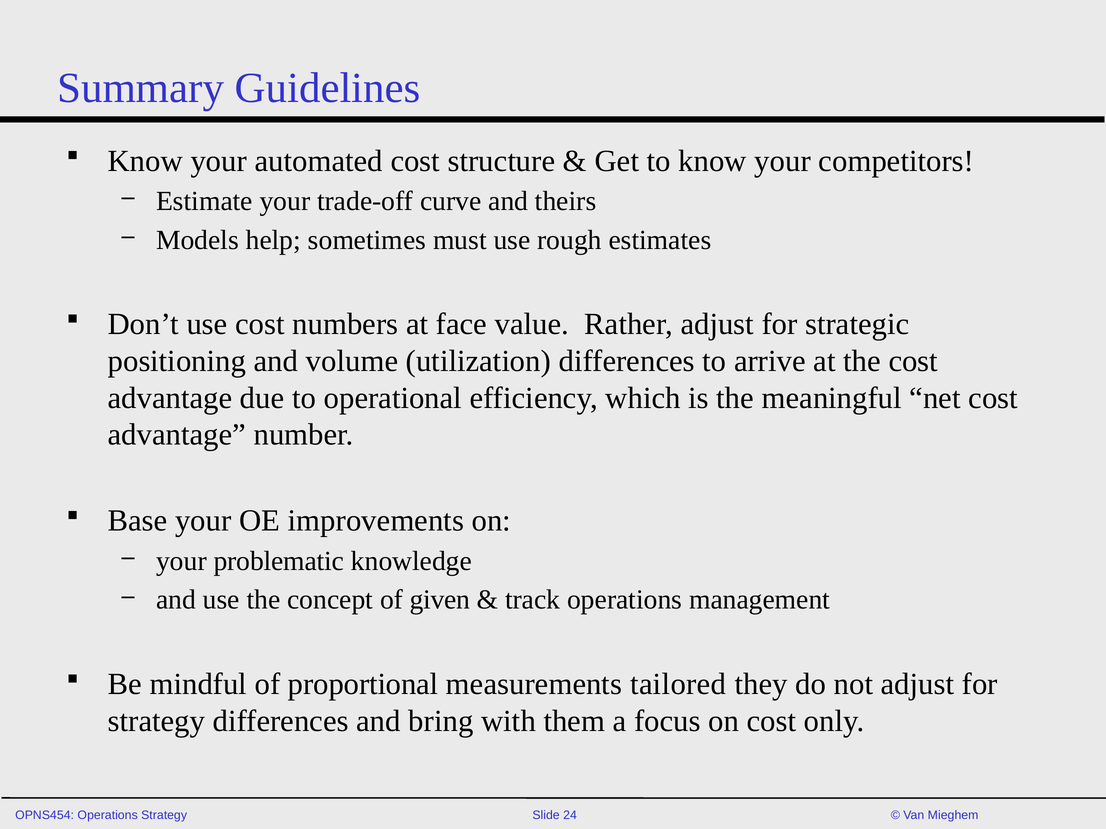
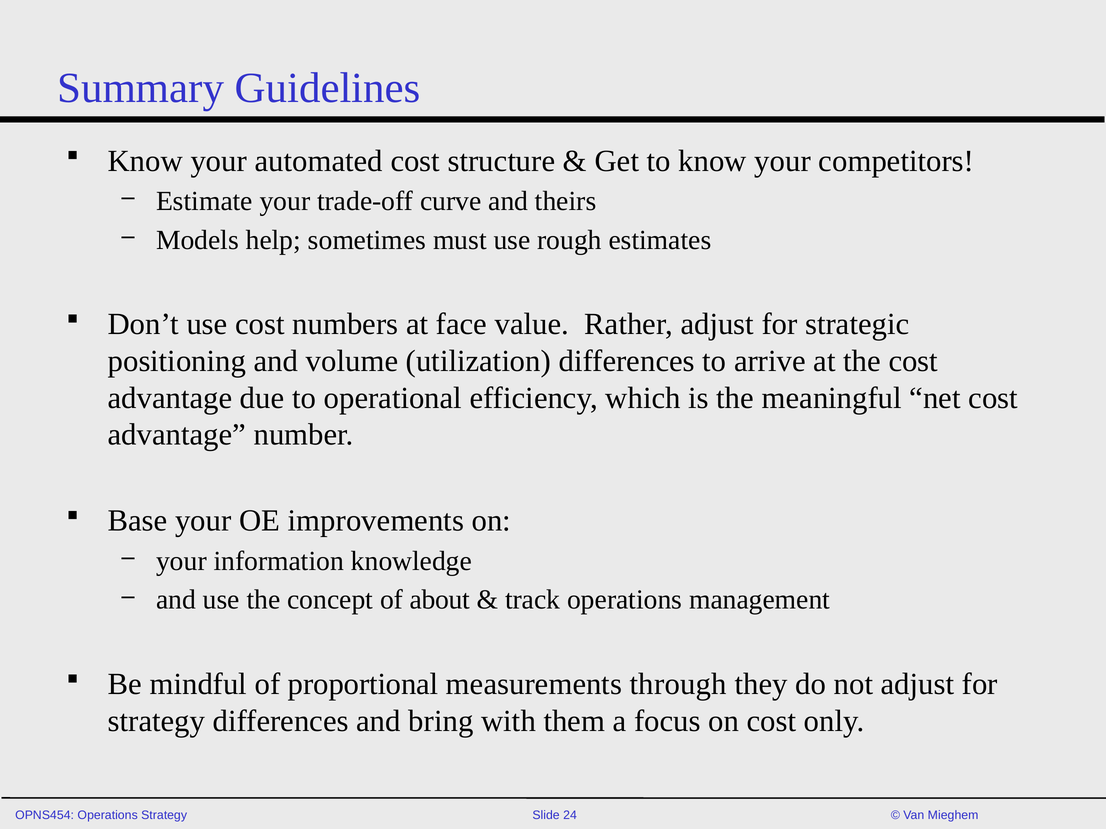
problematic: problematic -> information
given: given -> about
tailored: tailored -> through
